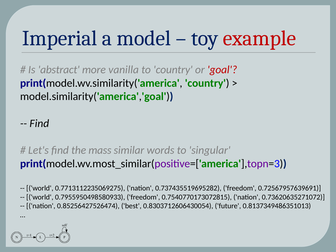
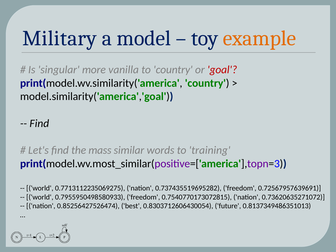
Imperial: Imperial -> Military
example colour: red -> orange
abstract: abstract -> singular
singular: singular -> training
